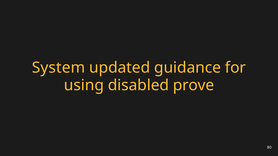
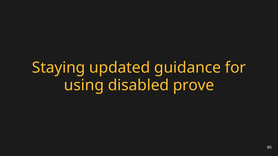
System: System -> Staying
